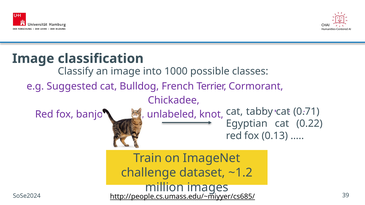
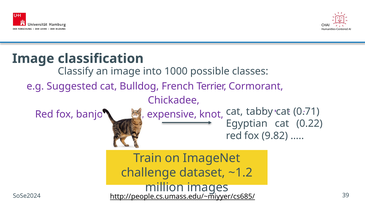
unlabeled: unlabeled -> expensive
0.13: 0.13 -> 9.82
